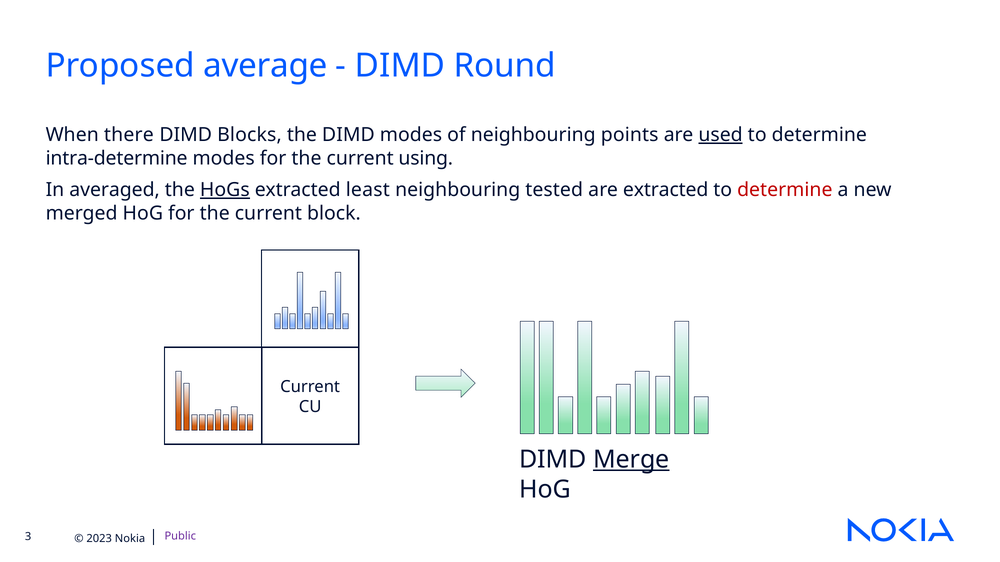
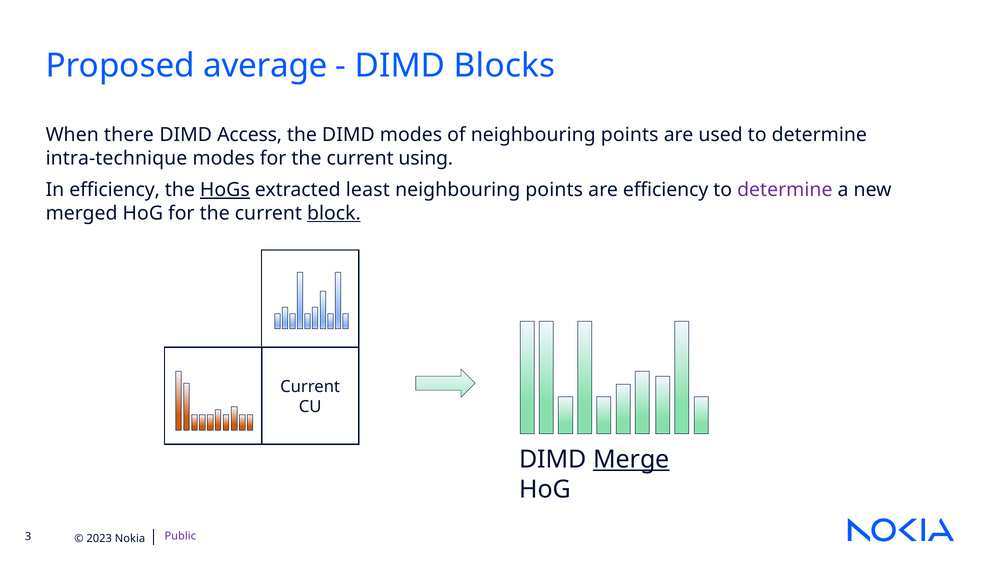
Round: Round -> Blocks
Blocks: Blocks -> Access
used underline: present -> none
intra-determine: intra-determine -> intra-technique
In averaged: averaged -> efficiency
tested at (554, 190): tested -> points
are extracted: extracted -> efficiency
determine at (785, 190) colour: red -> purple
block underline: none -> present
